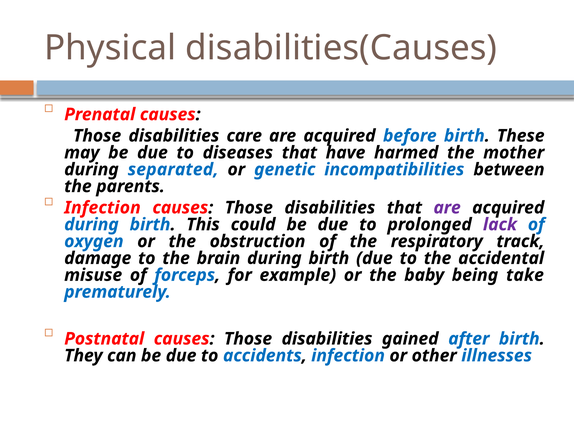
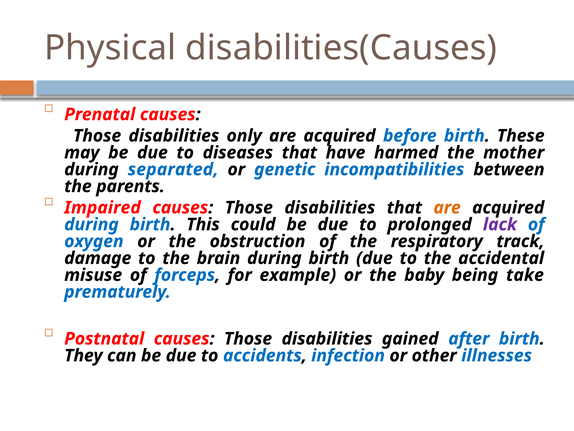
care: care -> only
Infection at (102, 207): Infection -> Impaired
are at (447, 207) colour: purple -> orange
